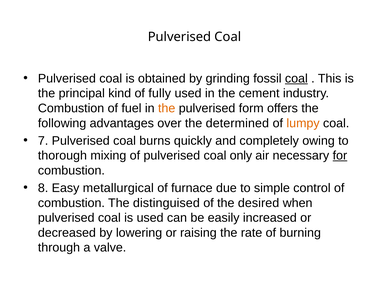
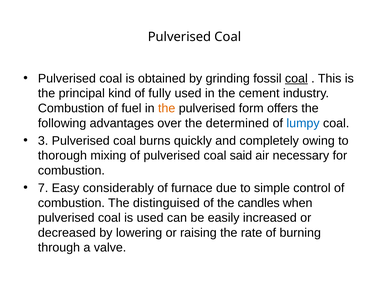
lumpy colour: orange -> blue
7: 7 -> 3
only: only -> said
for underline: present -> none
8: 8 -> 7
metallurgical: metallurgical -> considerably
desired: desired -> candles
